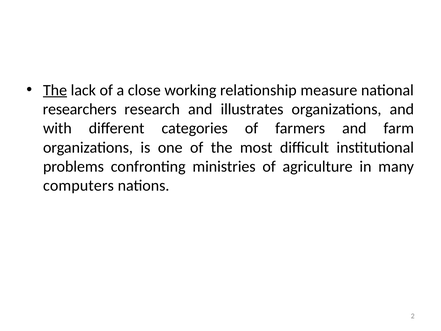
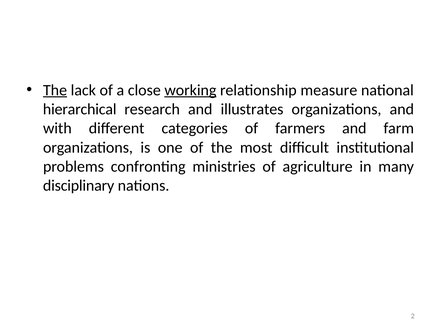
working underline: none -> present
researchers: researchers -> hierarchical
computers: computers -> disciplinary
